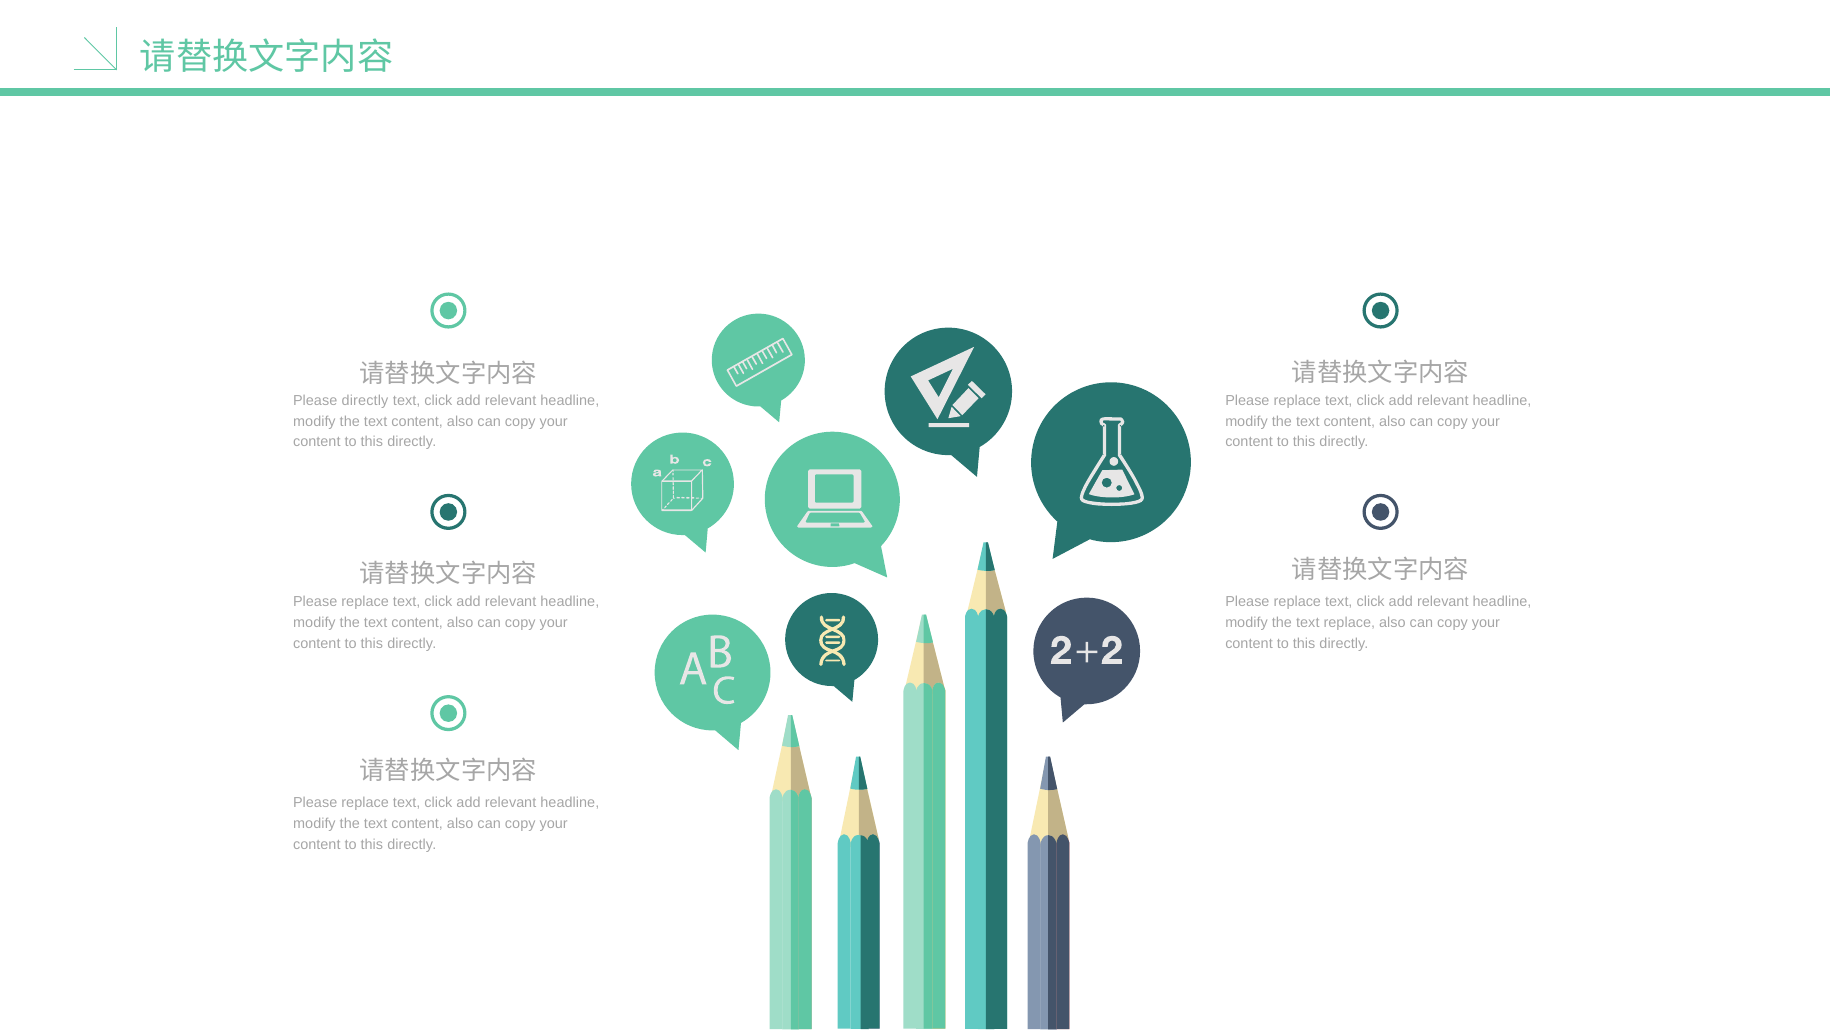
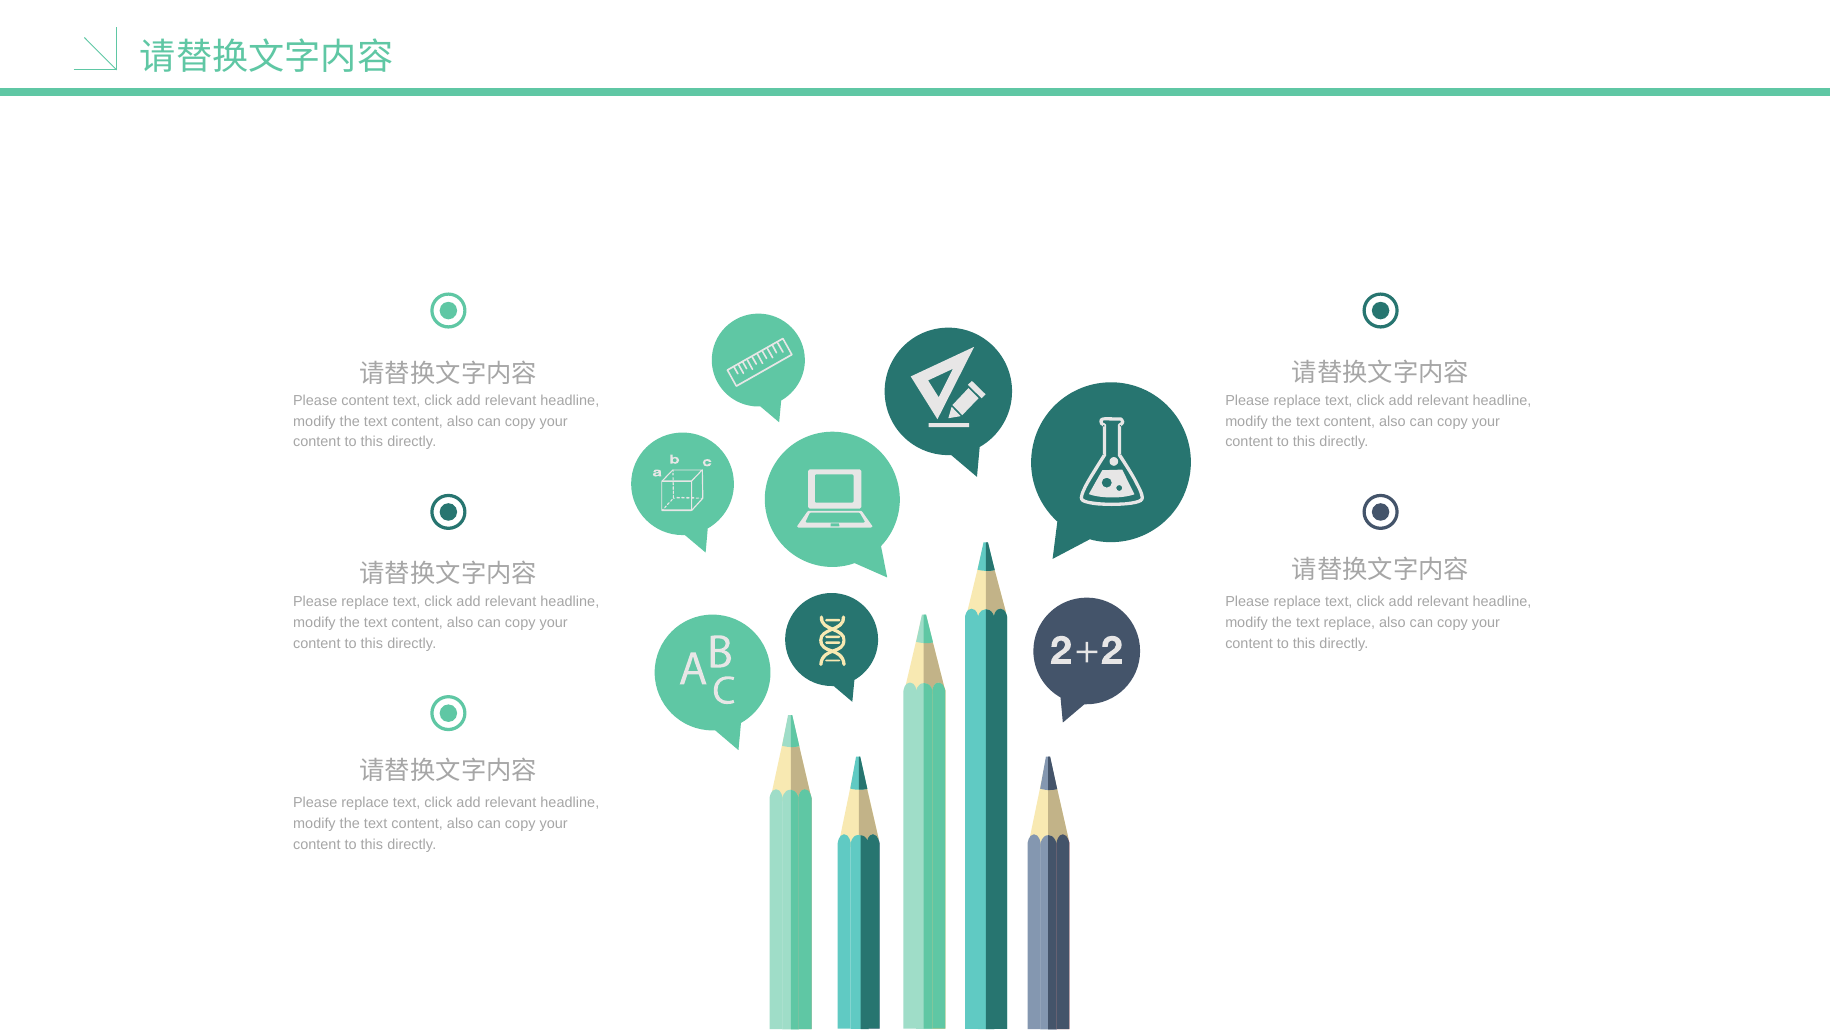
Please directly: directly -> content
